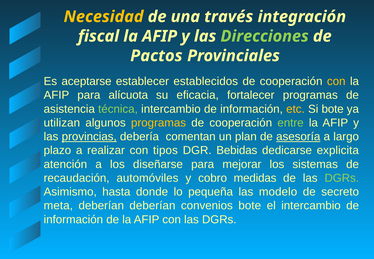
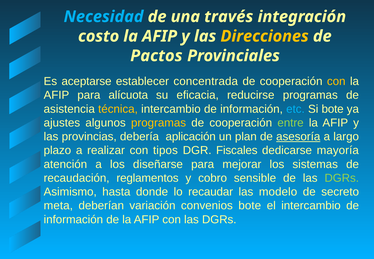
Necesidad colour: yellow -> light blue
fiscal: fiscal -> costo
Direcciones colour: light green -> yellow
establecidos: establecidos -> concentrada
fortalecer: fortalecer -> reducirse
técnica colour: light green -> yellow
etc colour: yellow -> light blue
utilizan: utilizan -> ajustes
provincias underline: present -> none
comentan: comentan -> aplicación
Bebidas: Bebidas -> Fiscales
explicita: explicita -> mayoría
automóviles: automóviles -> reglamentos
medidas: medidas -> sensible
pequeña: pequeña -> recaudar
deberían deberían: deberían -> variación
